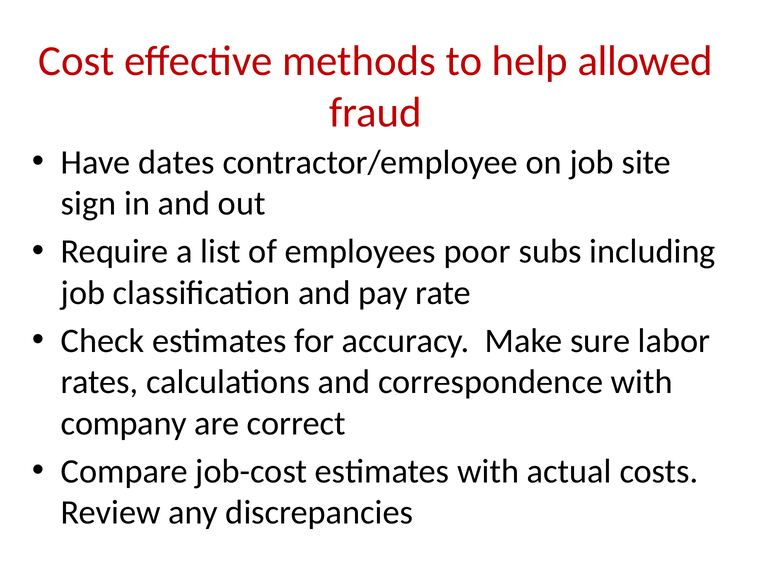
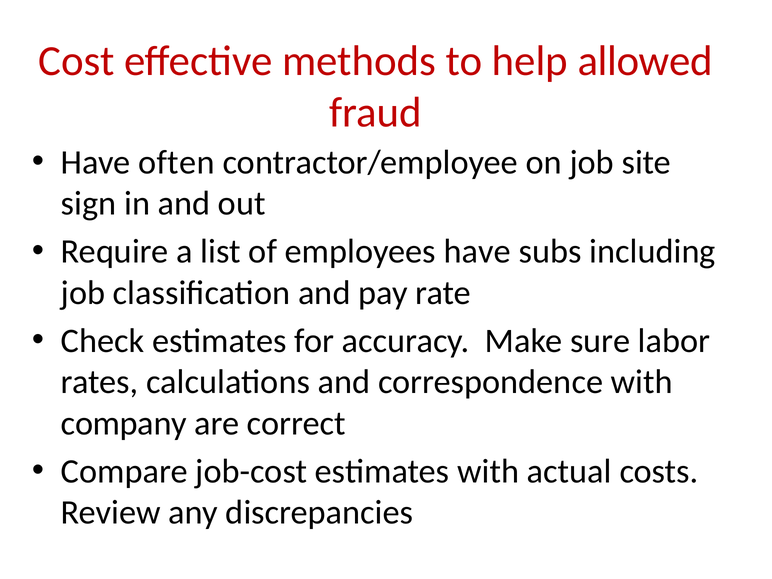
dates: dates -> often
employees poor: poor -> have
